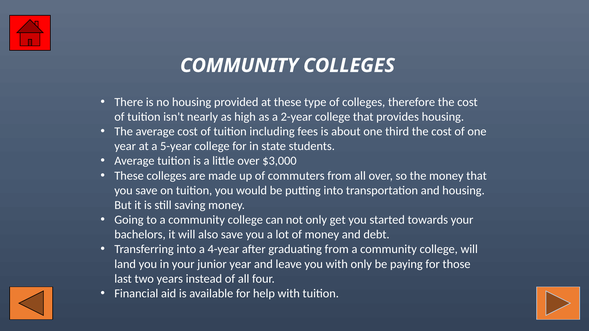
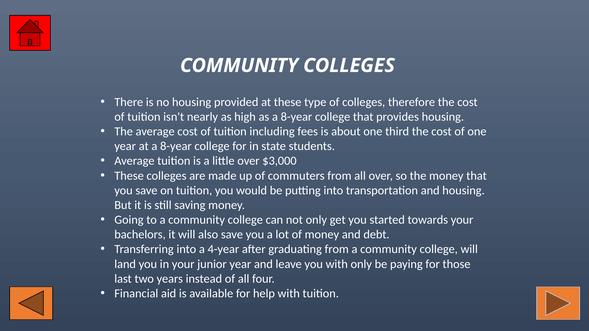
as a 2-year: 2-year -> 8-year
at a 5-year: 5-year -> 8-year
